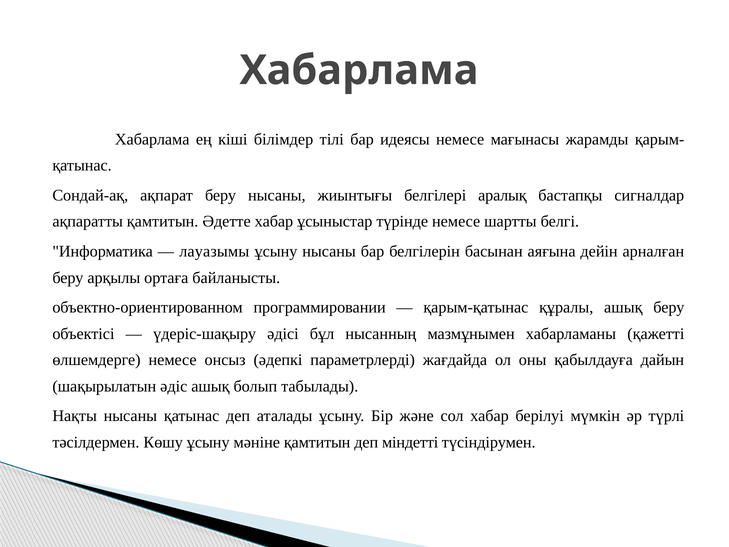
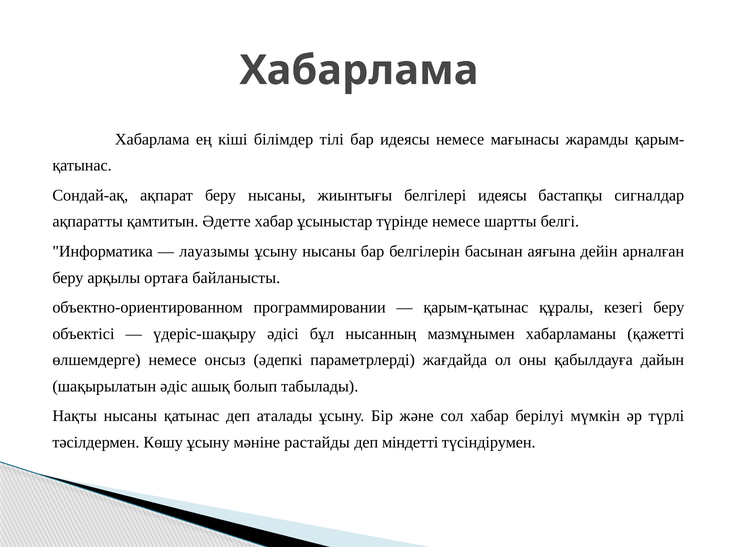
белгілері аралық: аралық -> идеясы
құралы ашық: ашық -> кезегі
мәніне қамтитын: қамтитын -> растайды
